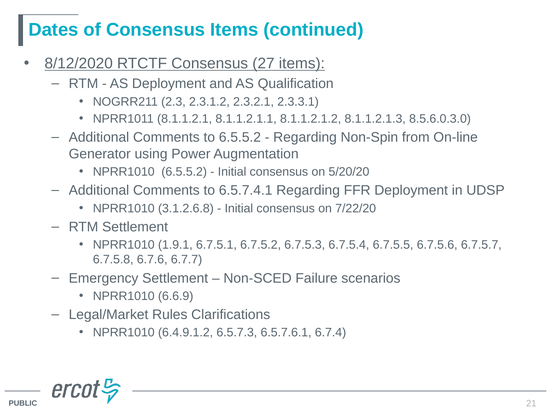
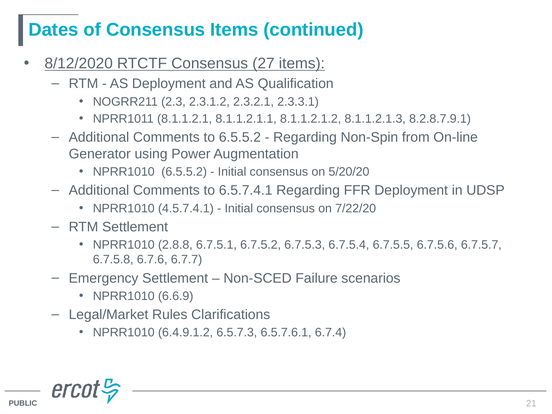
8.5.6.0.3.0: 8.5.6.0.3.0 -> 8.2.8.7.9.1
3.1.2.6.8: 3.1.2.6.8 -> 4.5.7.4.1
1.9.1: 1.9.1 -> 2.8.8
